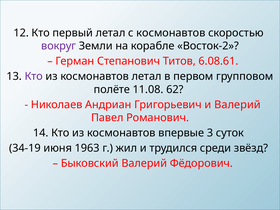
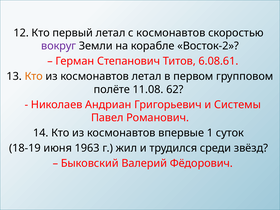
Кто at (34, 76) colour: purple -> orange
и Валерий: Валерий -> Системы
3: 3 -> 1
34-19: 34-19 -> 18-19
